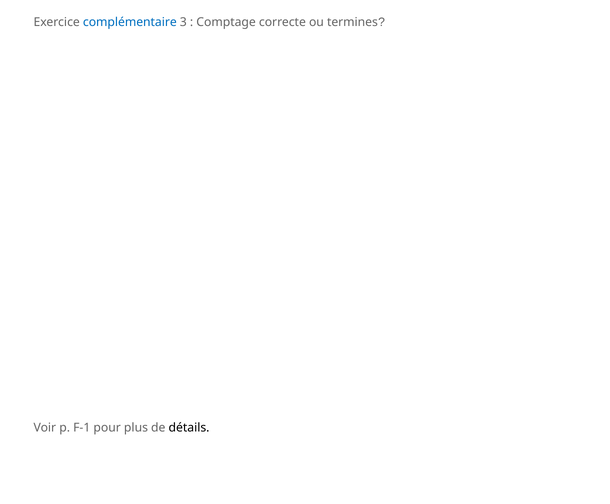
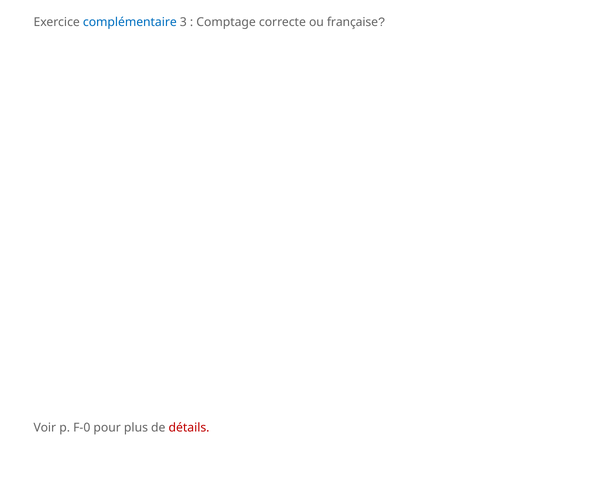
termines: termines -> française
F-1: F-1 -> F-0
détails colour: black -> red
